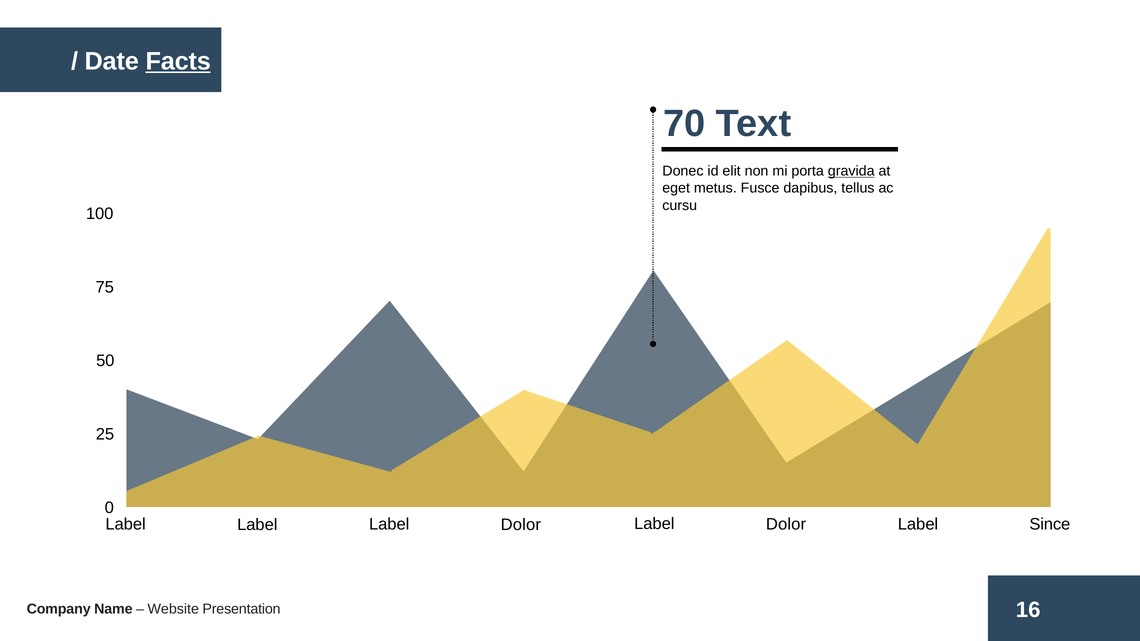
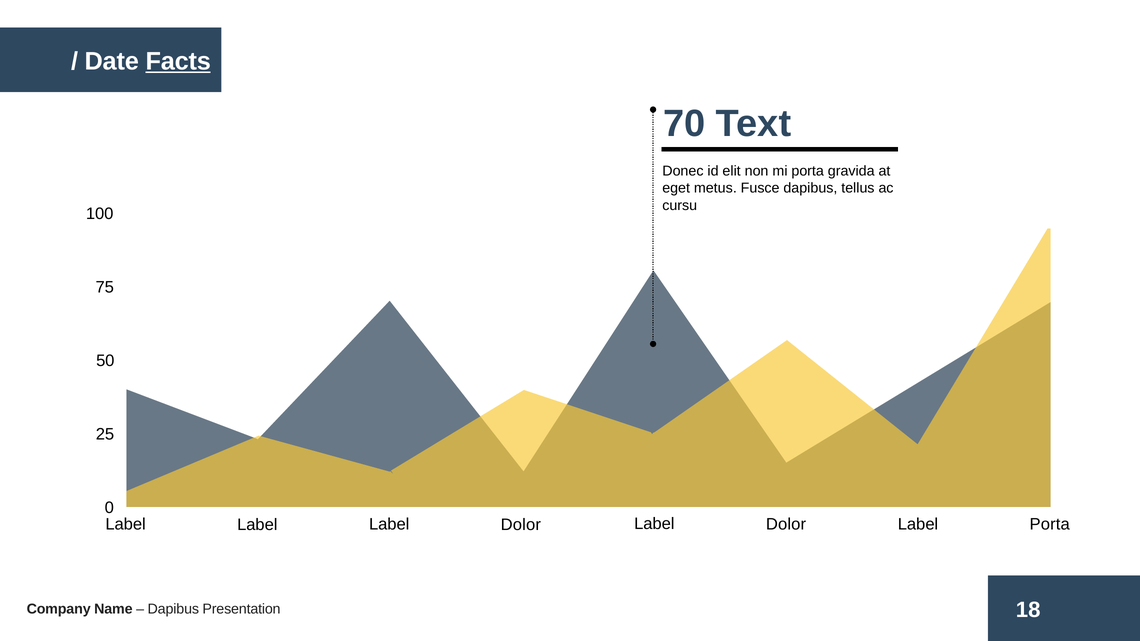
gravida underline: present -> none
Label Since: Since -> Porta
Website at (173, 609): Website -> Dapibus
16: 16 -> 18
